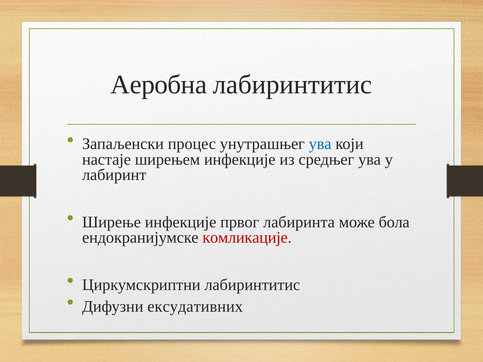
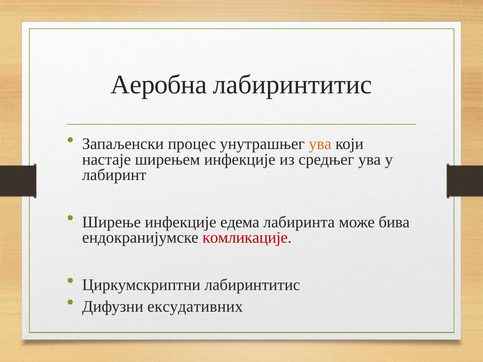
ува at (320, 144) colour: blue -> orange
првог: првог -> едема
бола: бола -> бива
